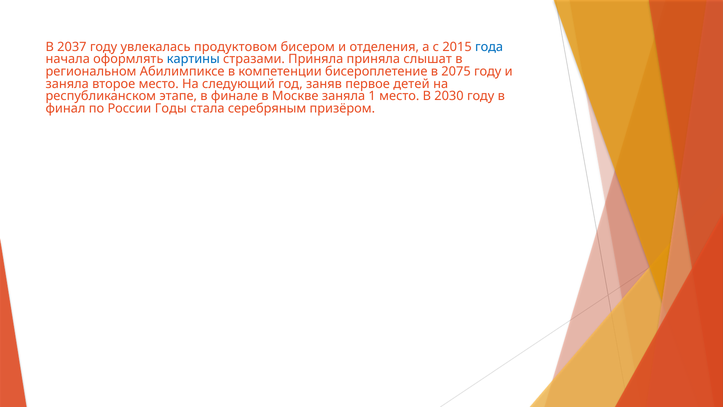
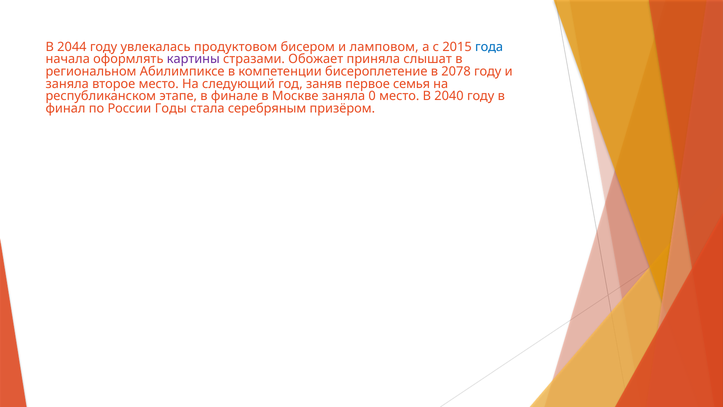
2037: 2037 -> 2044
отделения: отделения -> ламповом
картины colour: blue -> purple
стразами Приняла: Приняла -> Обожает
2075: 2075 -> 2078
детей: детей -> семья
1: 1 -> 0
2030: 2030 -> 2040
